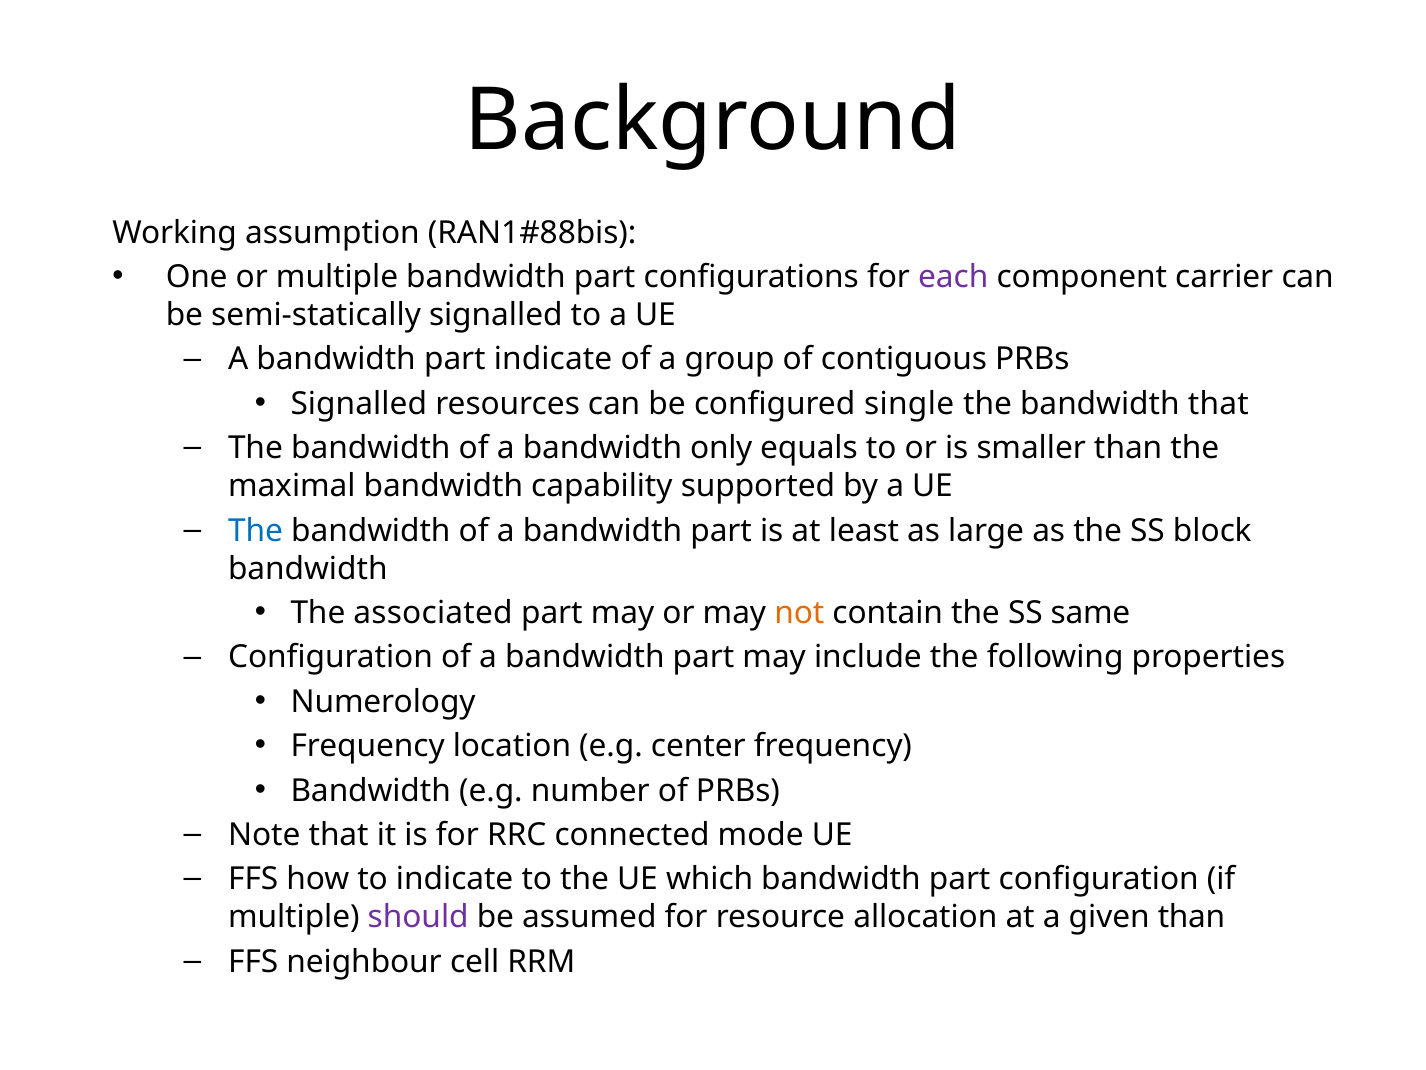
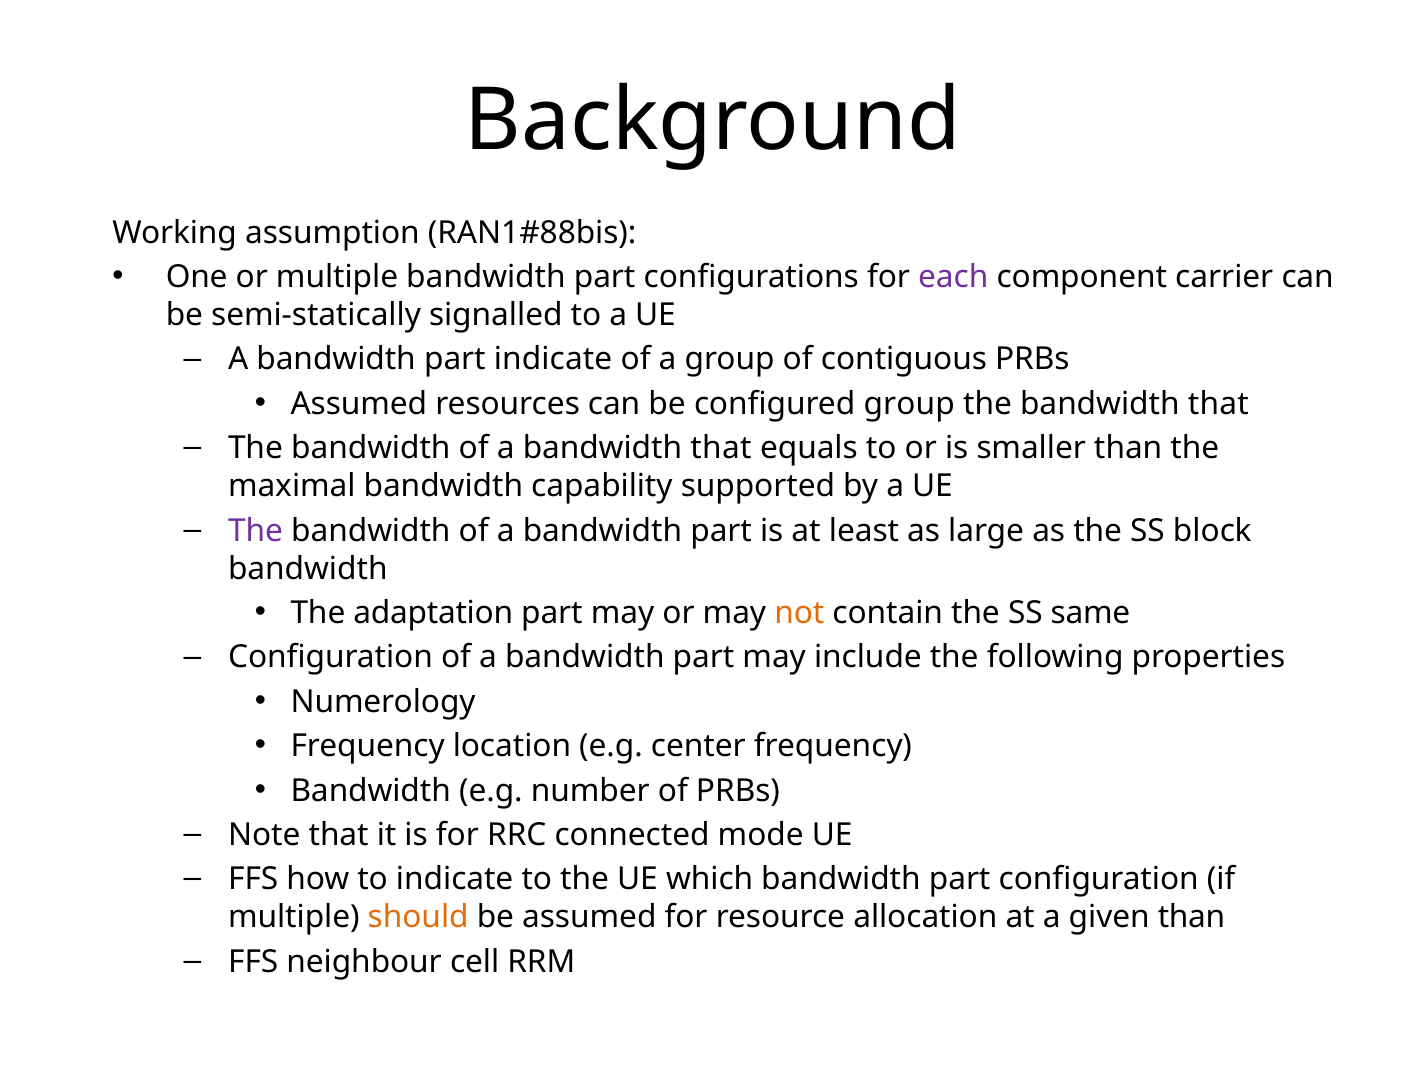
Signalled at (359, 404): Signalled -> Assumed
configured single: single -> group
a bandwidth only: only -> that
The at (256, 530) colour: blue -> purple
associated: associated -> adaptation
should colour: purple -> orange
